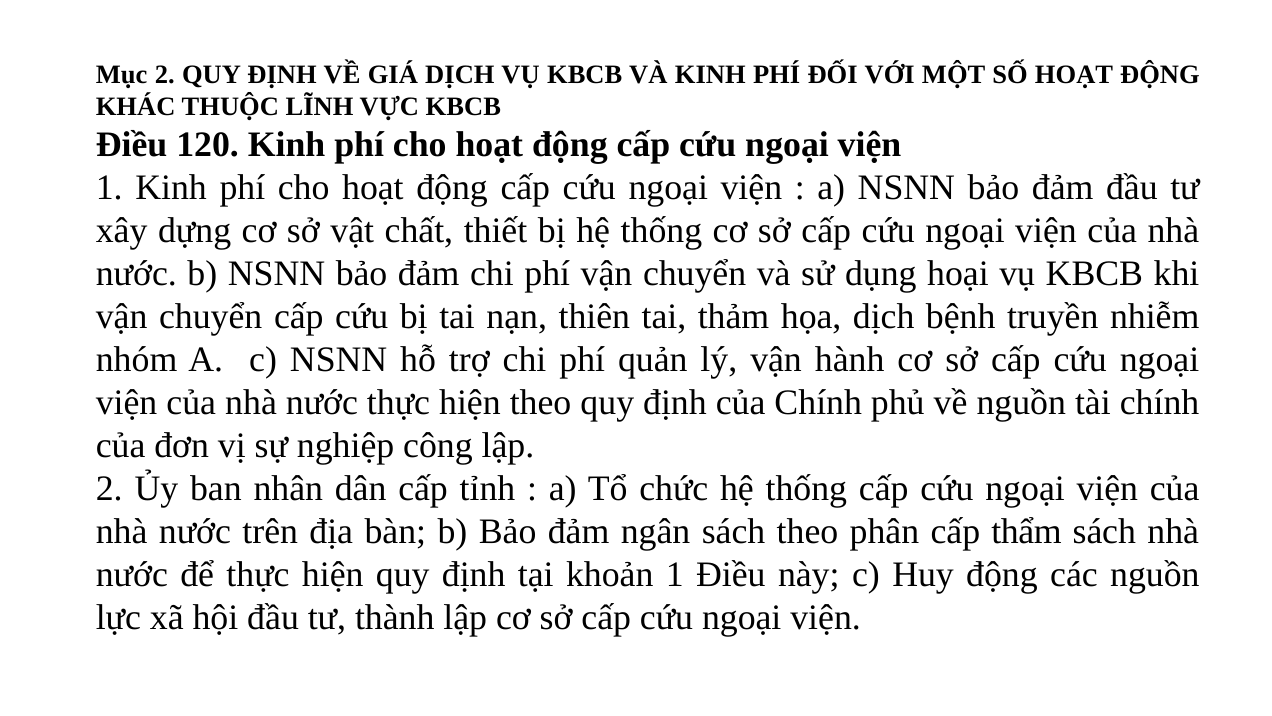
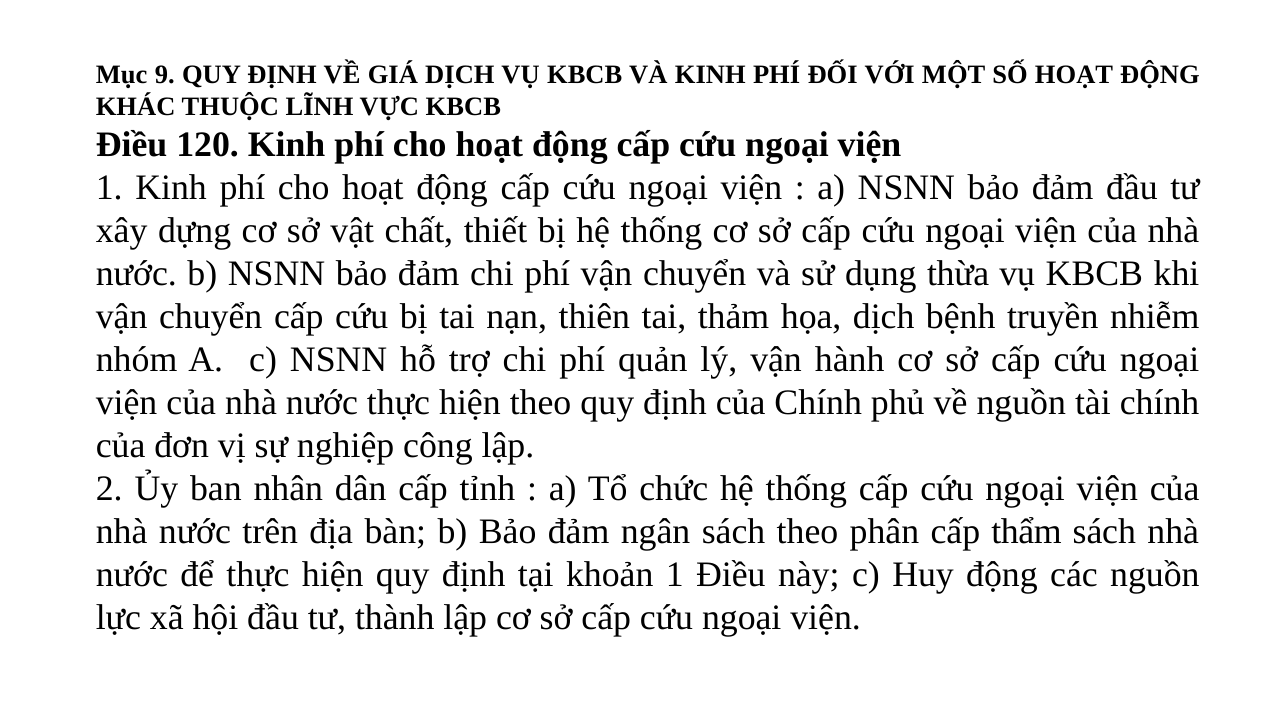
Mục 2: 2 -> 9
hoại: hoại -> thừa
